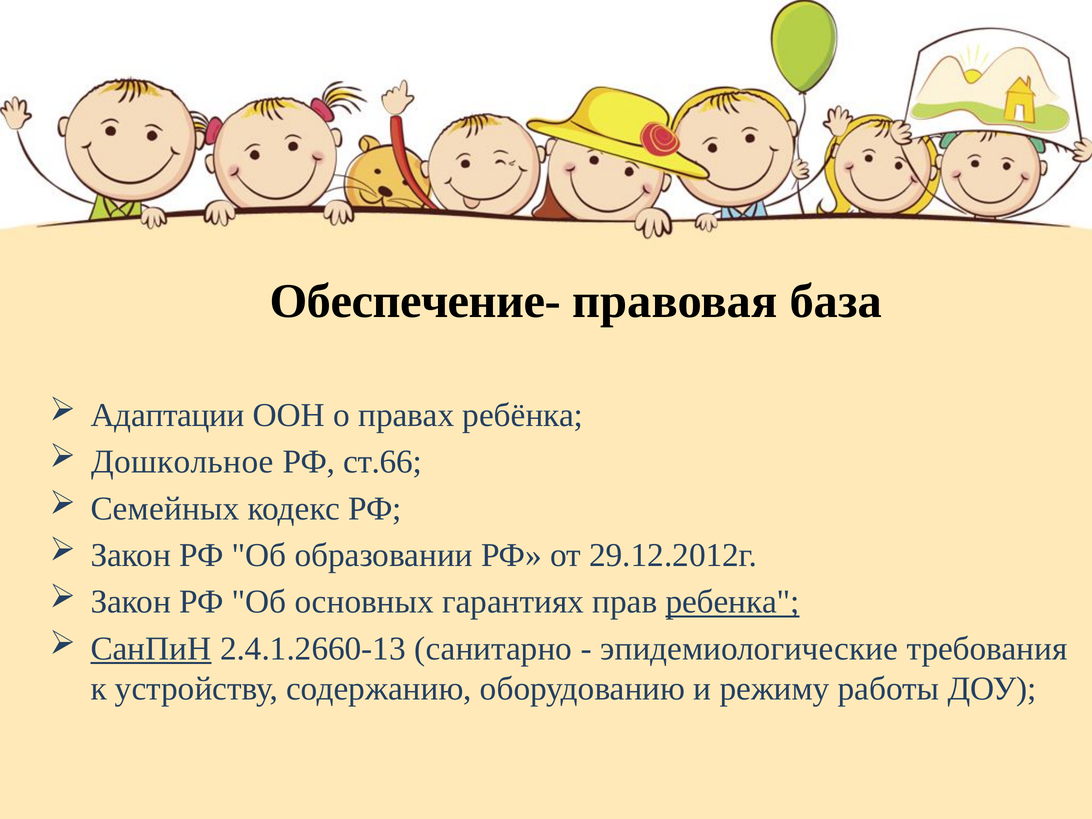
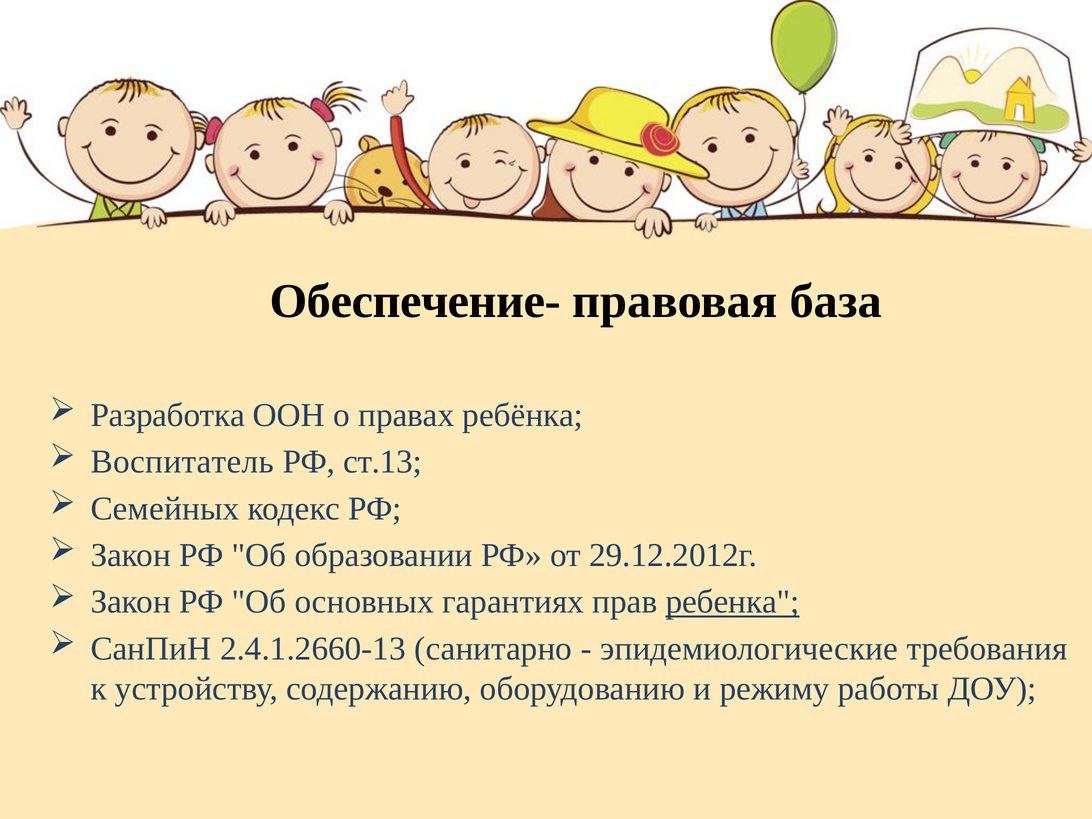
Адаптации: Адаптации -> Разработка
Дошкольное: Дошкольное -> Воспитатель
ст.66: ст.66 -> ст.13
СанПиН underline: present -> none
